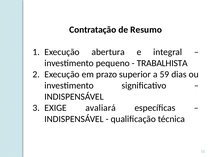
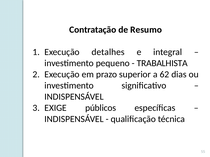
abertura: abertura -> detalhes
59: 59 -> 62
avaliará: avaliará -> públicos
